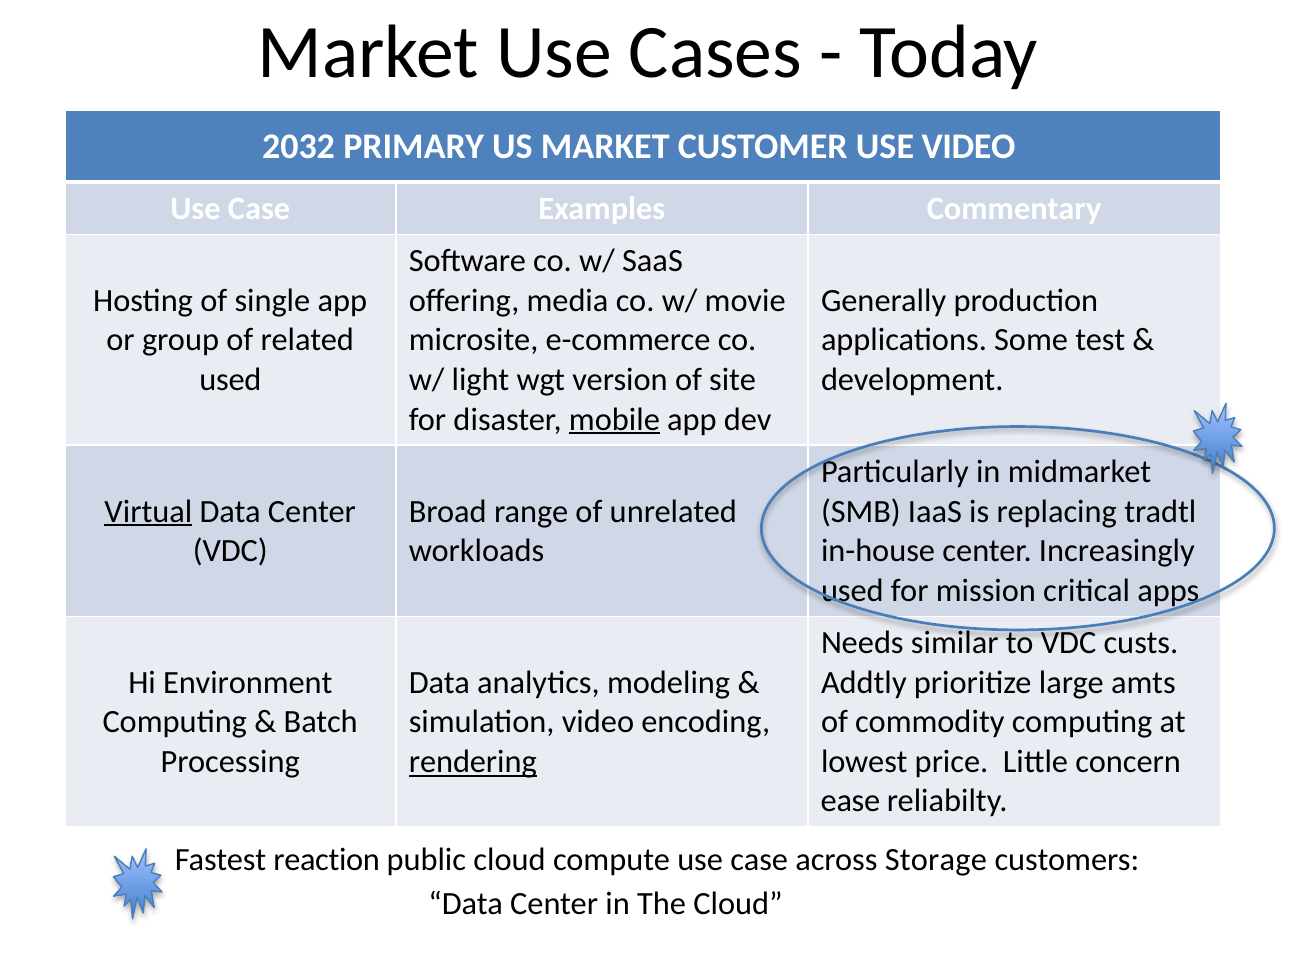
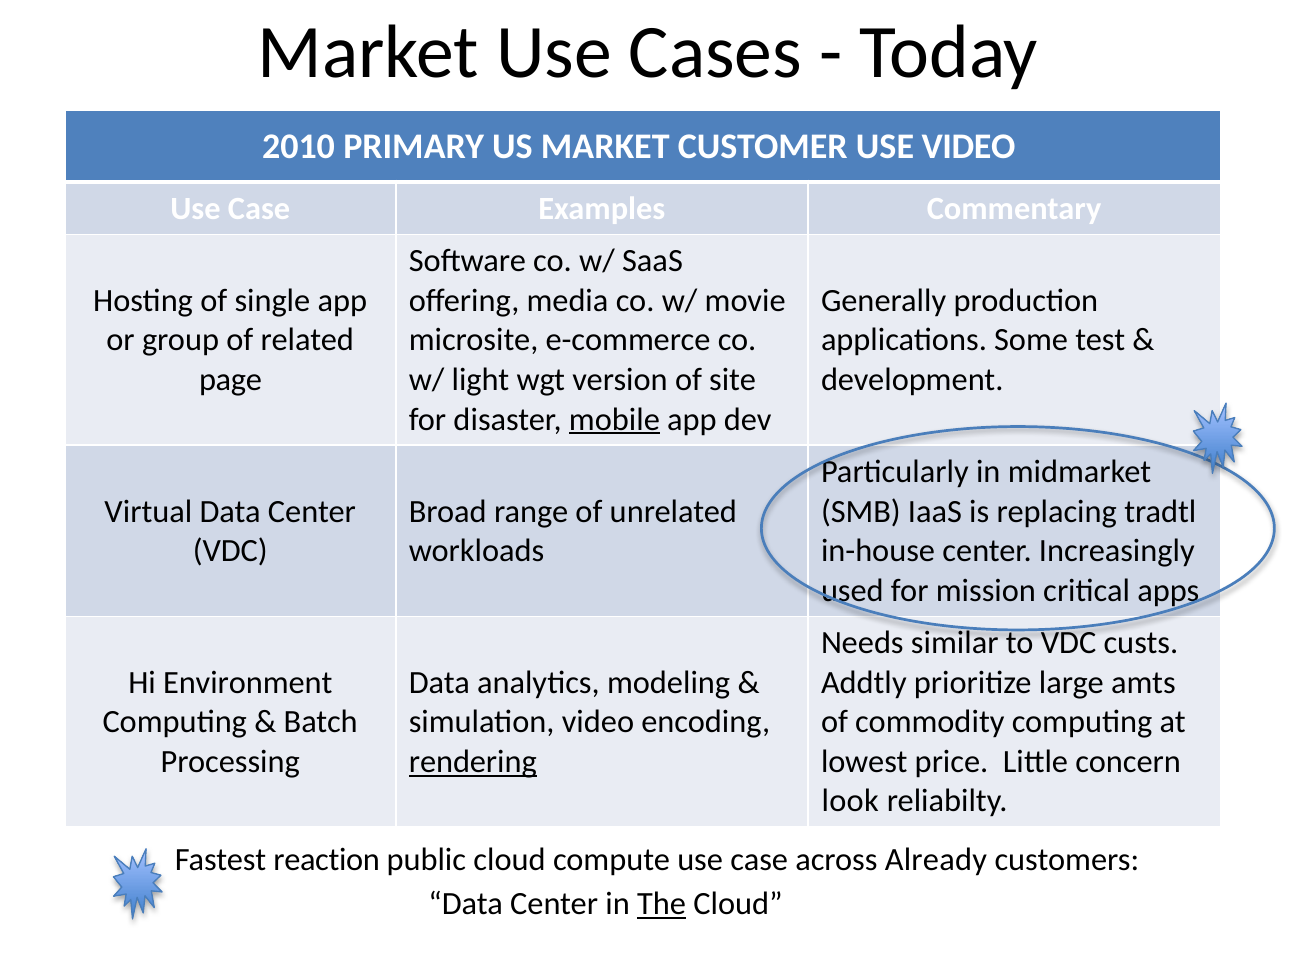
2032: 2032 -> 2010
used at (230, 380): used -> page
Virtual underline: present -> none
ease: ease -> look
Storage: Storage -> Already
The underline: none -> present
